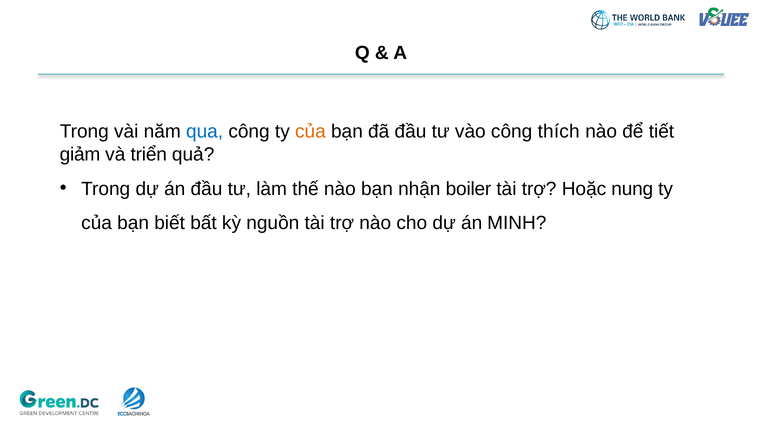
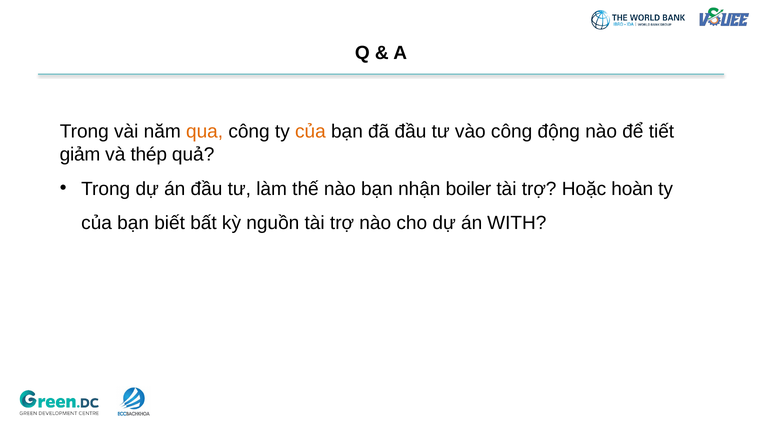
qua colour: blue -> orange
thích: thích -> động
triển: triển -> thép
nung: nung -> hoàn
MINH: MINH -> WITH
